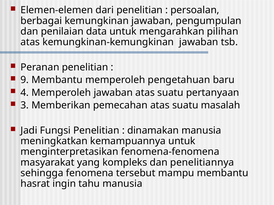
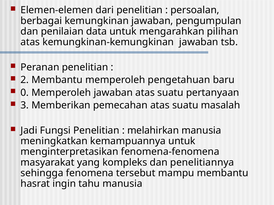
9: 9 -> 2
4: 4 -> 0
dinamakan: dinamakan -> melahirkan
